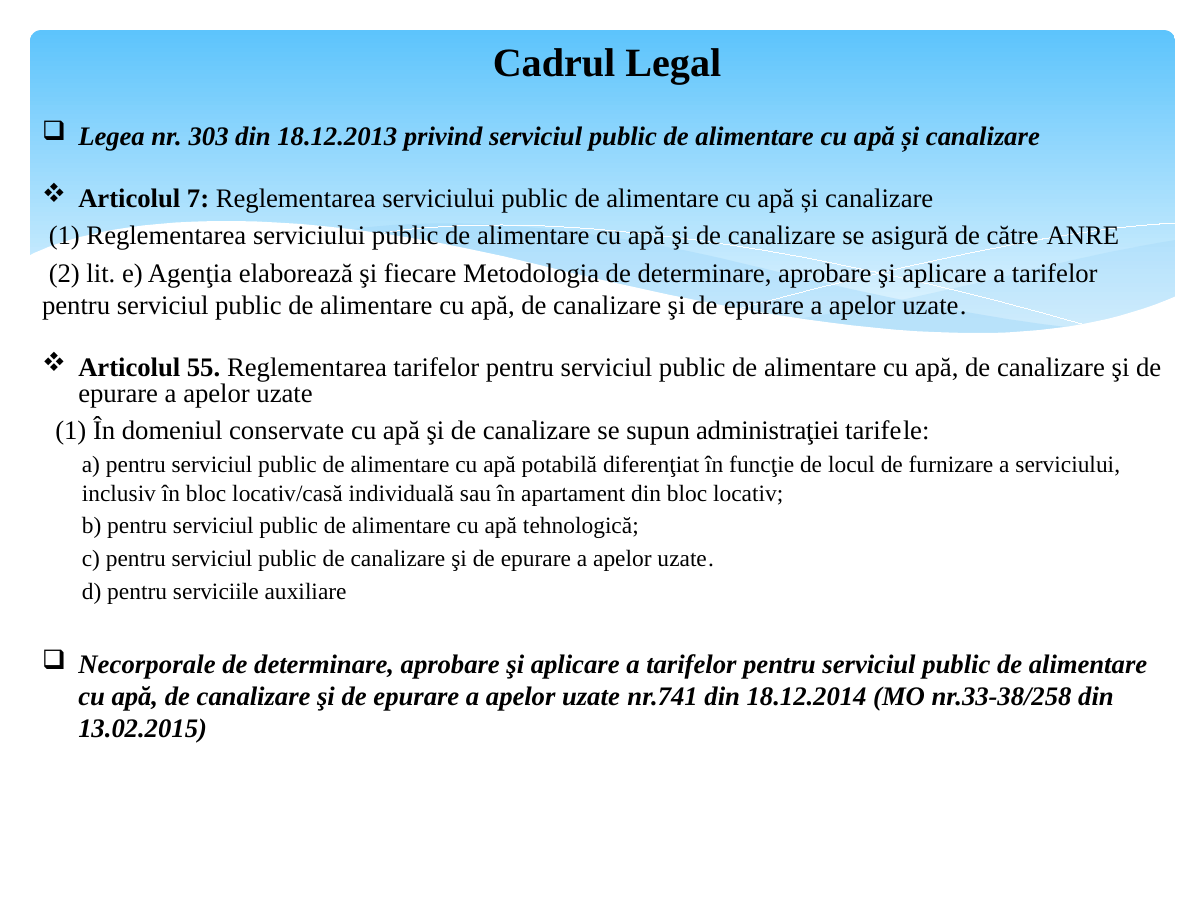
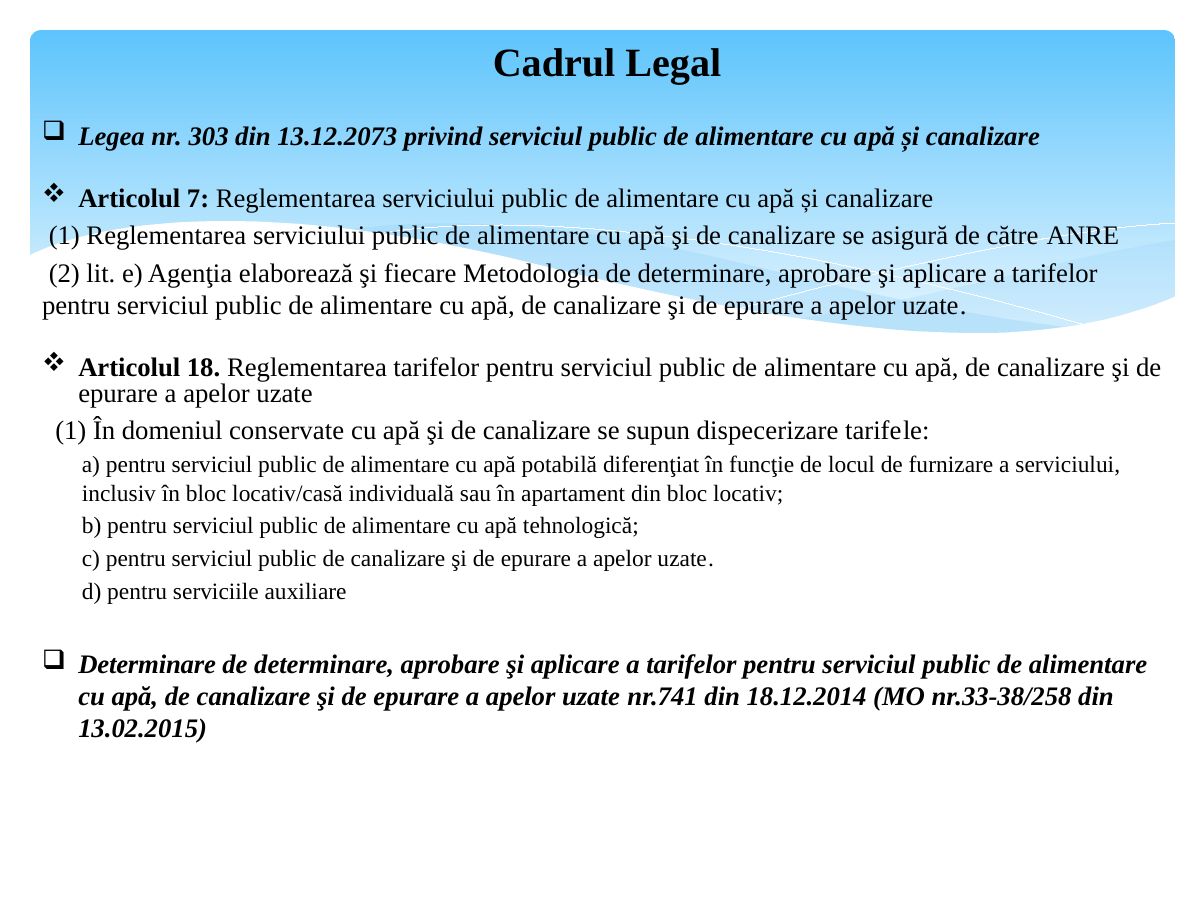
18.12.2013: 18.12.2013 -> 13.12.2073
55: 55 -> 18
administraţiei: administraţiei -> dispecerizare
Necorporale at (147, 665): Necorporale -> Determinare
